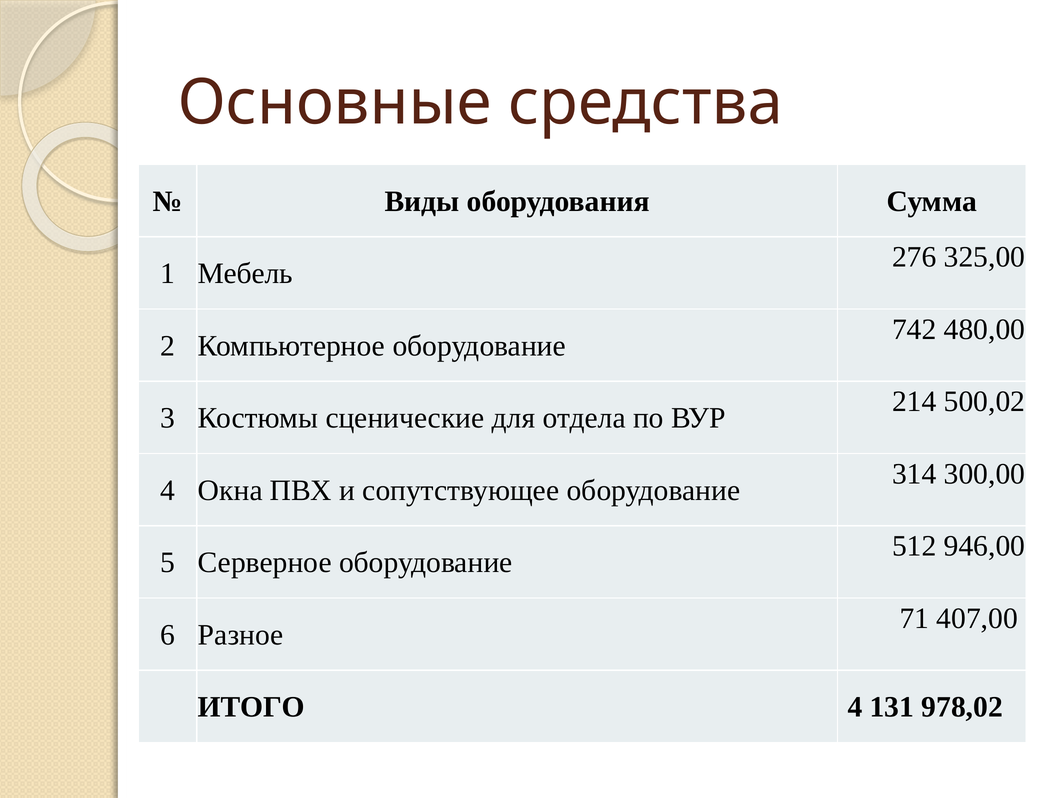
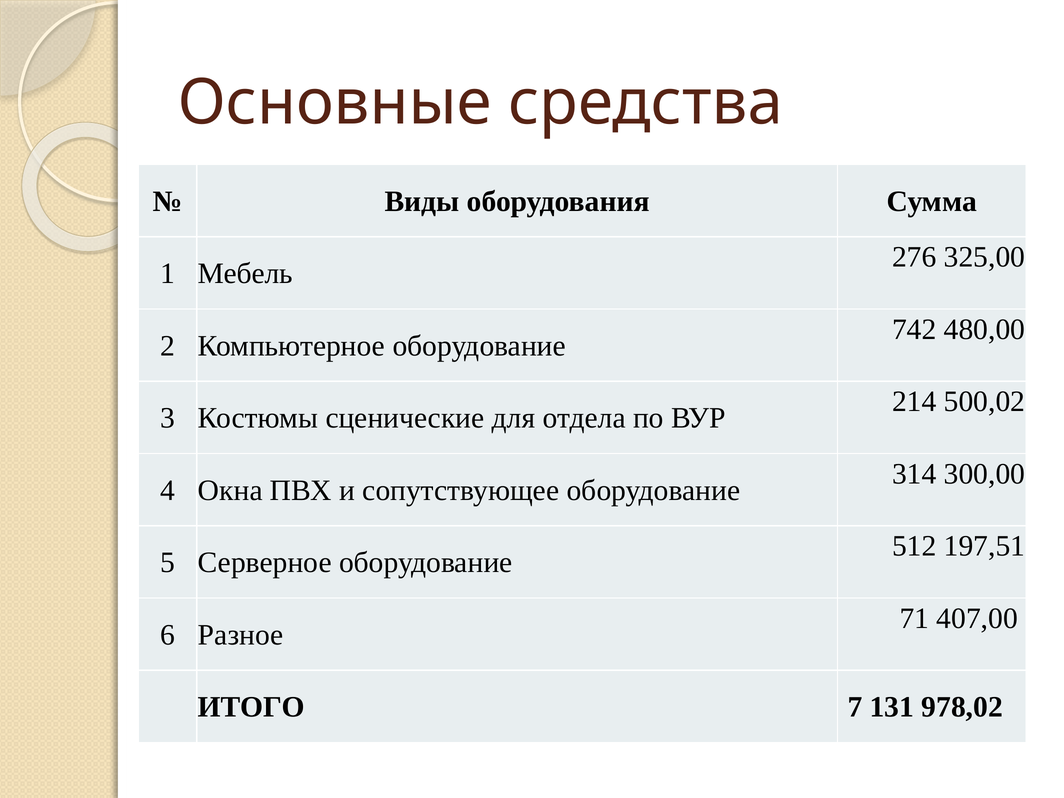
946,00: 946,00 -> 197,51
ИТОГО 4: 4 -> 7
